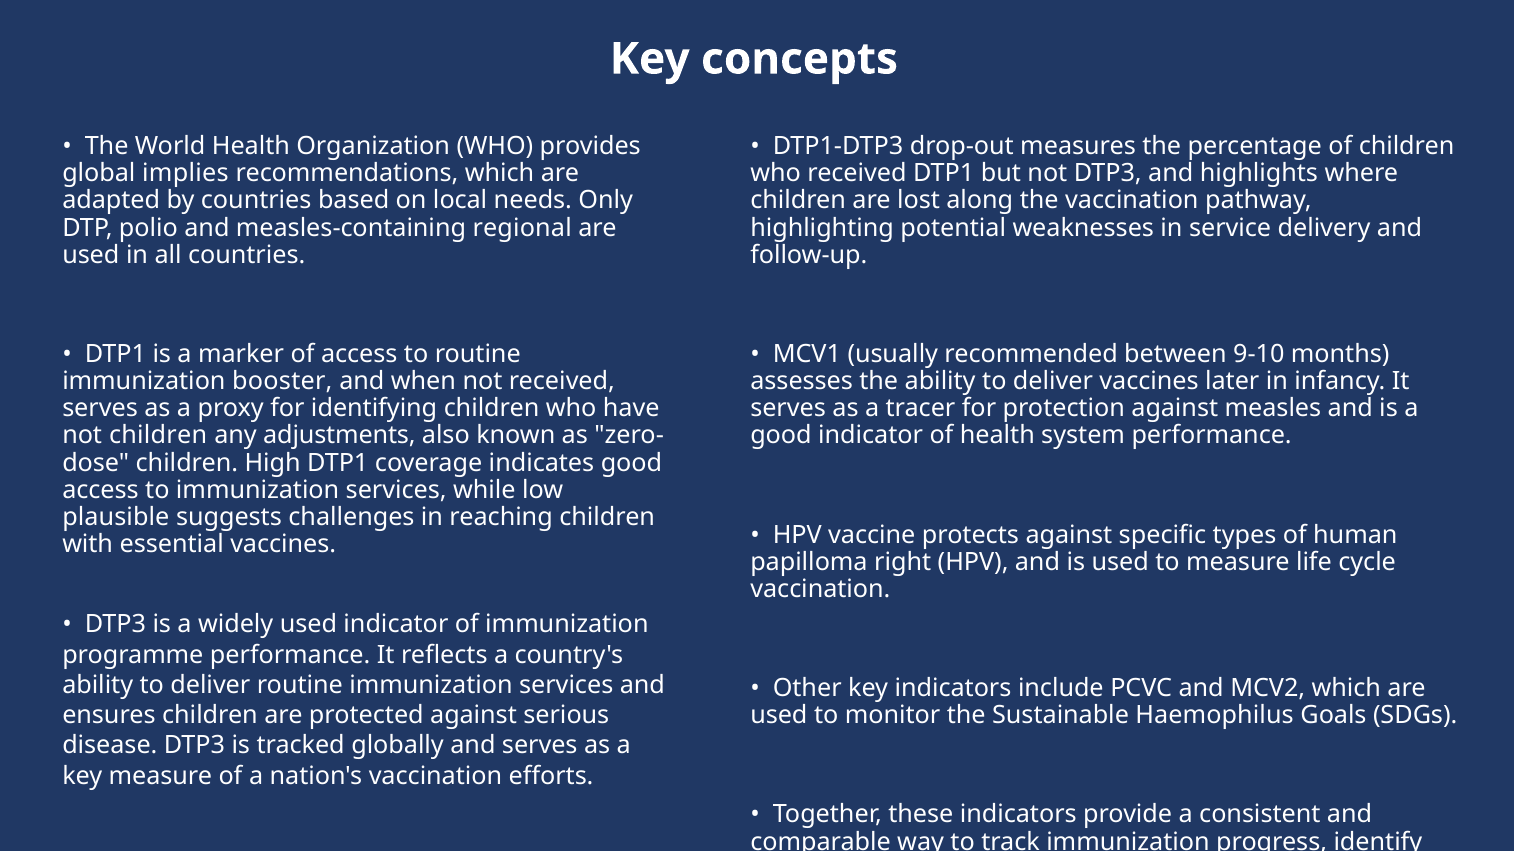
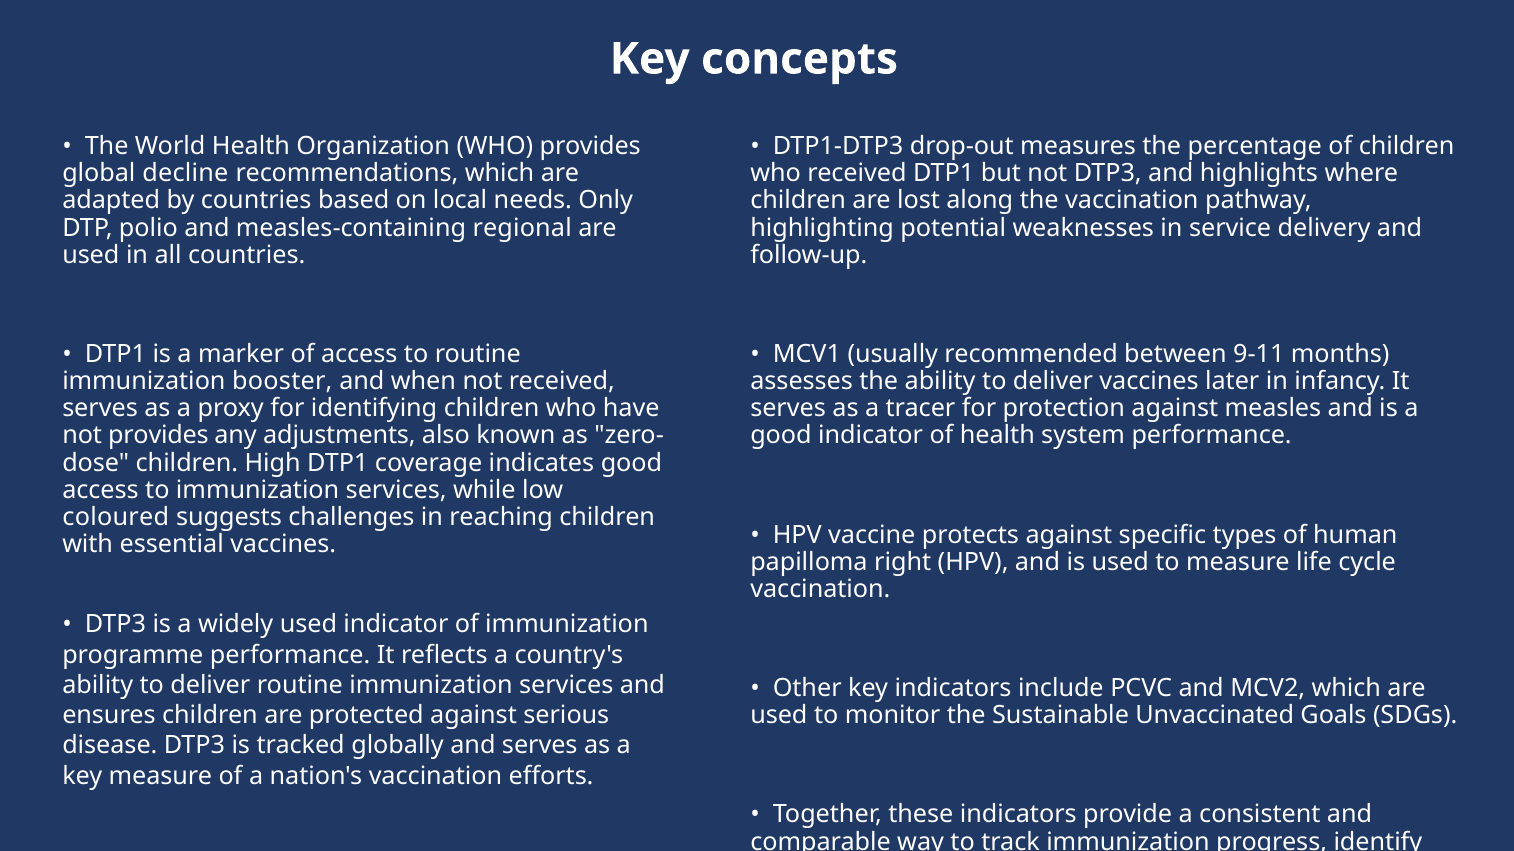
implies: implies -> decline
9-10: 9-10 -> 9-11
not children: children -> provides
plausible: plausible -> coloured
Haemophilus: Haemophilus -> Unvaccinated
